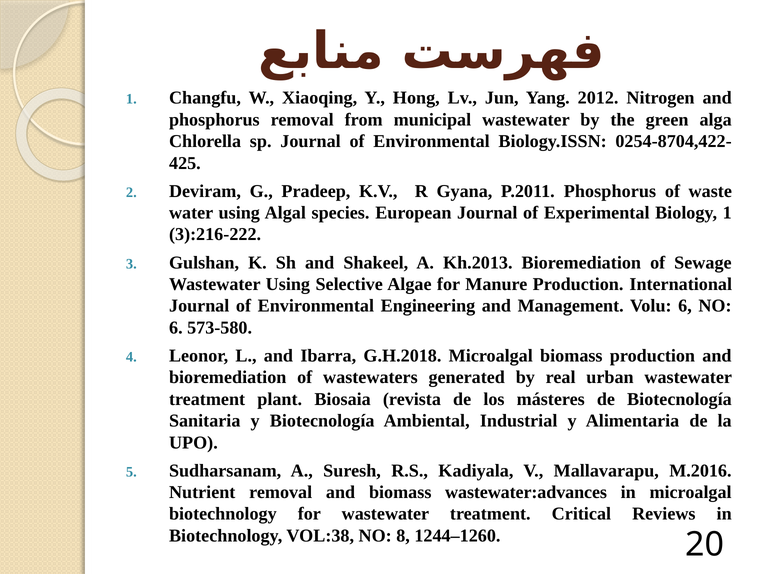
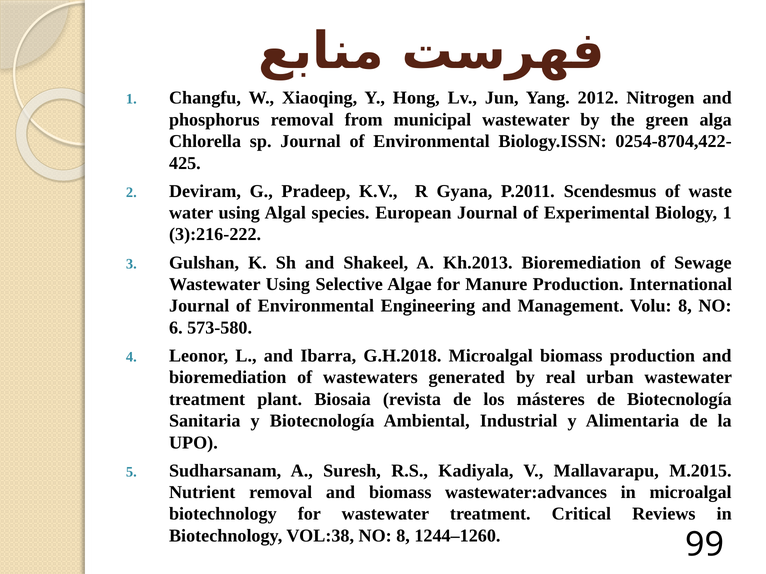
P.2011 Phosphorus: Phosphorus -> Scendesmus
Volu 6: 6 -> 8
M.2016: M.2016 -> M.2015
20: 20 -> 99
